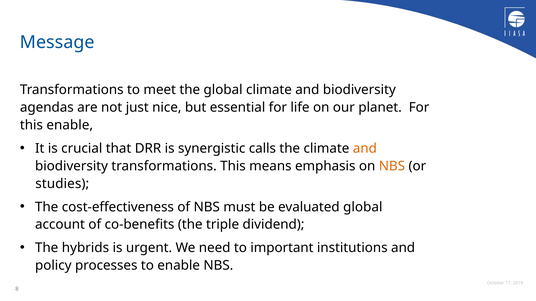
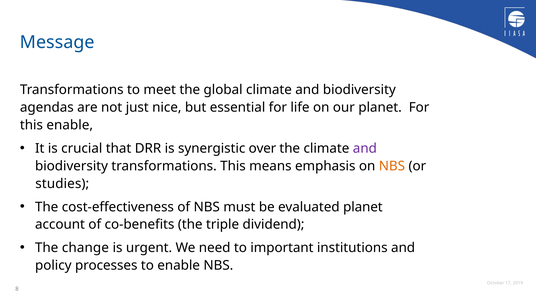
calls: calls -> over
and at (365, 149) colour: orange -> purple
evaluated global: global -> planet
hybrids: hybrids -> change
